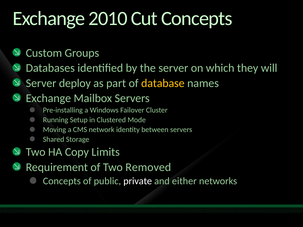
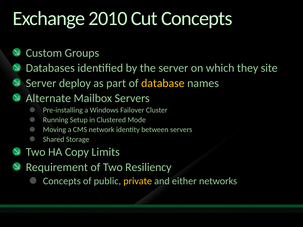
will: will -> site
Exchange at (48, 98): Exchange -> Alternate
Removed: Removed -> Resiliency
private colour: white -> yellow
